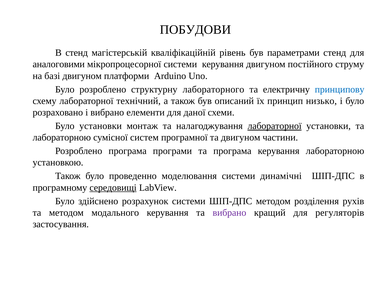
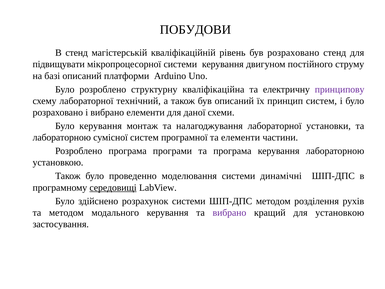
був параметрами: параметрами -> розраховано
аналоговими: аналоговими -> підвищувати
базі двигуном: двигуном -> описаний
лабораторного: лабораторного -> кваліфікаційна
принципову colour: blue -> purple
принцип низько: низько -> систем
Було установки: установки -> керування
лабораторної at (275, 126) underline: present -> none
та двигуном: двигуном -> елементи
для регуляторів: регуляторів -> установкою
